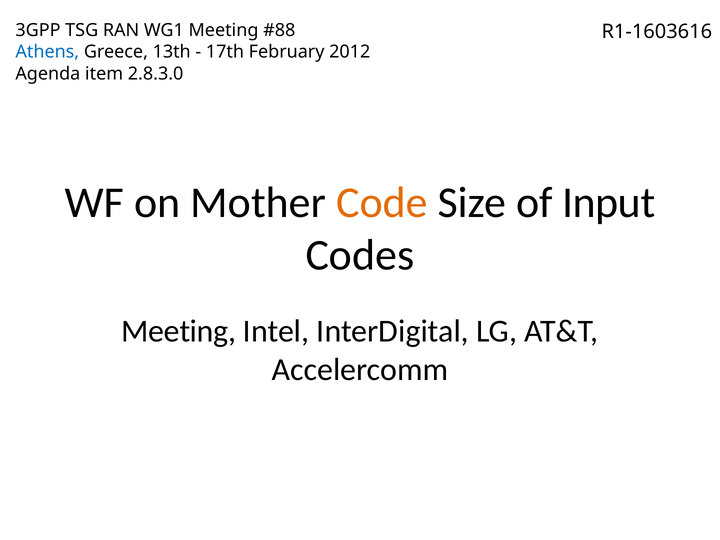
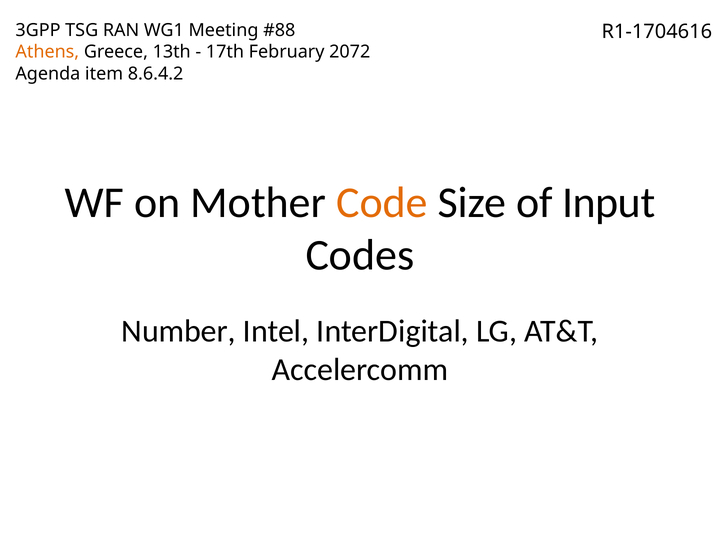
R1-1603616: R1-1603616 -> R1-1704616
Athens colour: blue -> orange
2012: 2012 -> 2072
2.8.3.0: 2.8.3.0 -> 8.6.4.2
Meeting at (179, 331): Meeting -> Number
